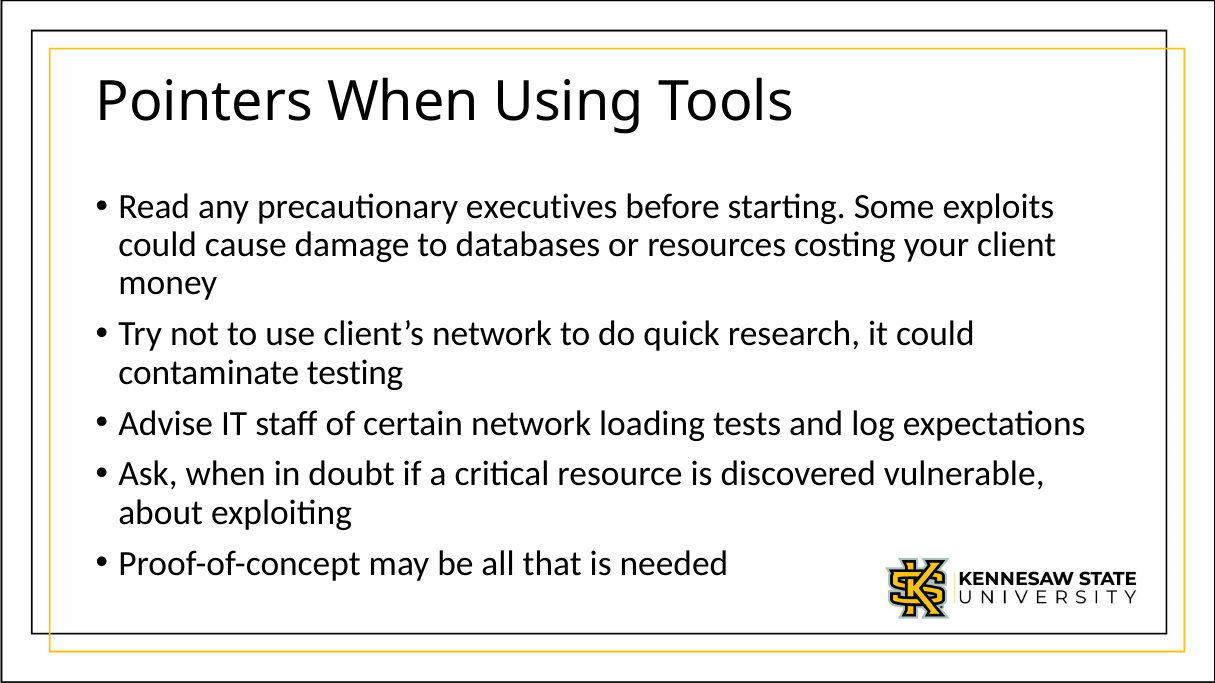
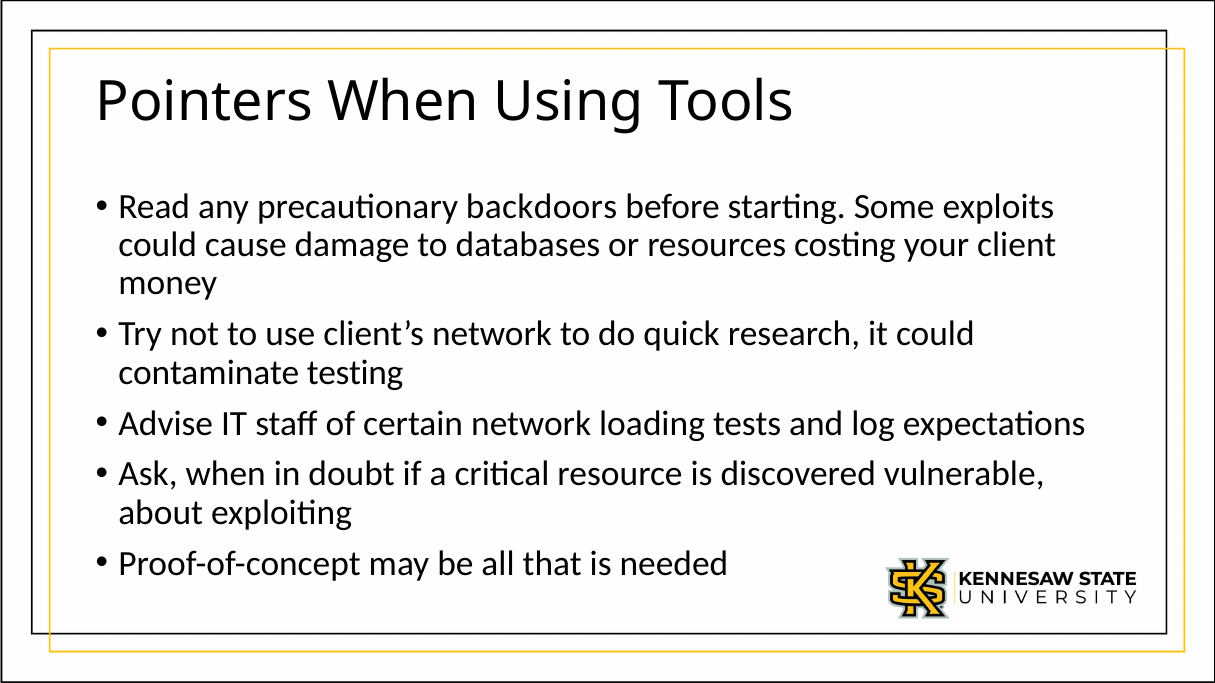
executives: executives -> backdoors
